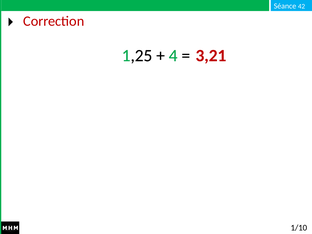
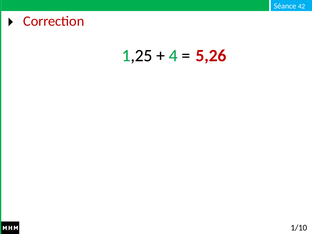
3,21: 3,21 -> 5,26
